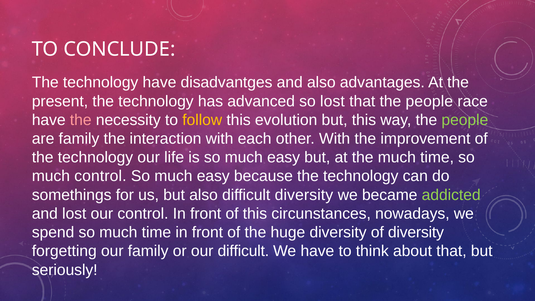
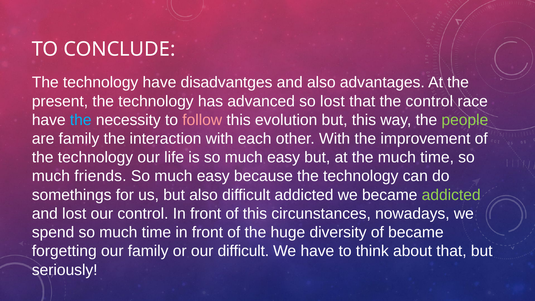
that the people: people -> control
the at (81, 120) colour: pink -> light blue
follow colour: yellow -> pink
much control: control -> friends
difficult diversity: diversity -> addicted
of diversity: diversity -> became
